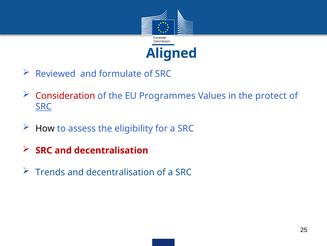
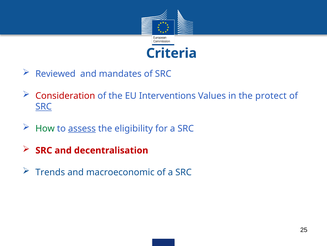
Aligned: Aligned -> Criteria
formulate: formulate -> mandates
Programmes: Programmes -> Interventions
How colour: black -> green
assess underline: none -> present
decentralisation at (120, 172): decentralisation -> macroeconomic
